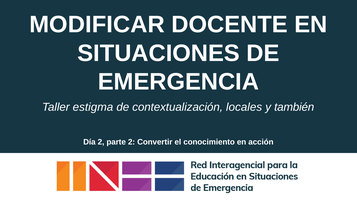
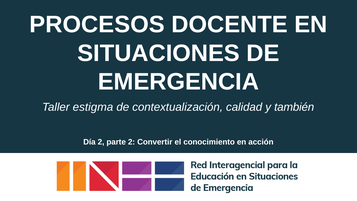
MODIFICAR: MODIFICAR -> PROCESOS
locales: locales -> calidad
